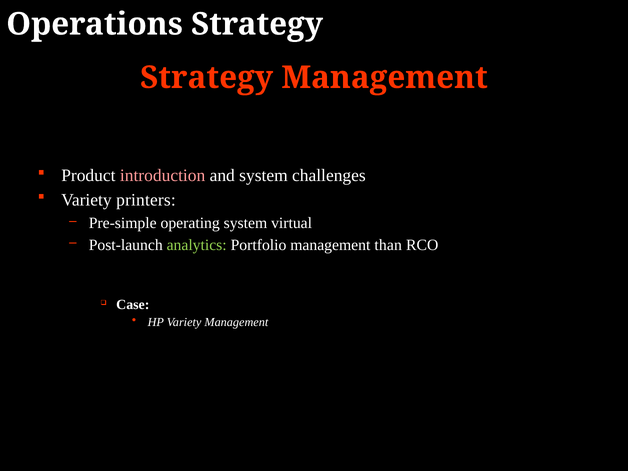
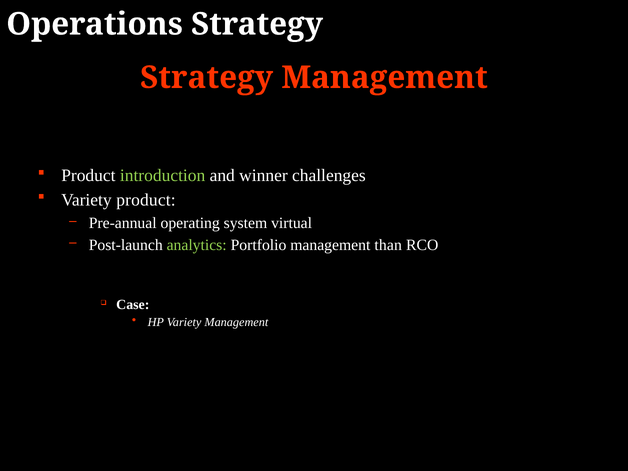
introduction colour: pink -> light green
and system: system -> winner
Variety printers: printers -> product
Pre-simple: Pre-simple -> Pre-annual
